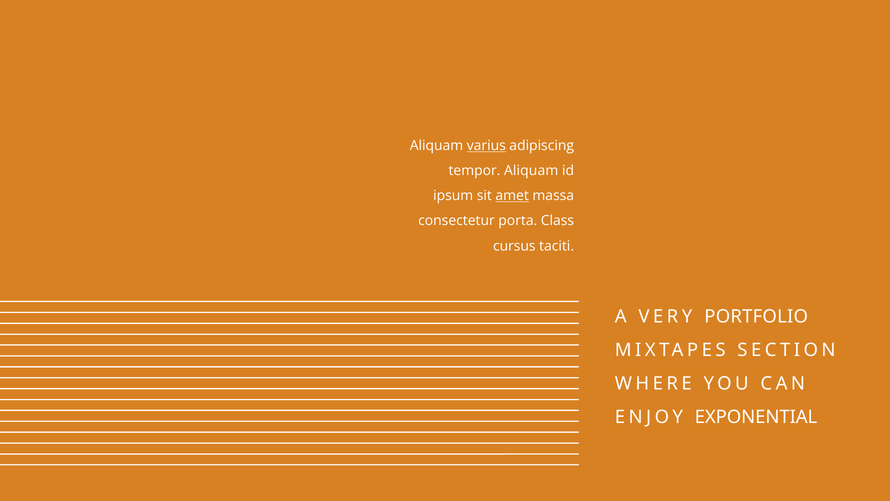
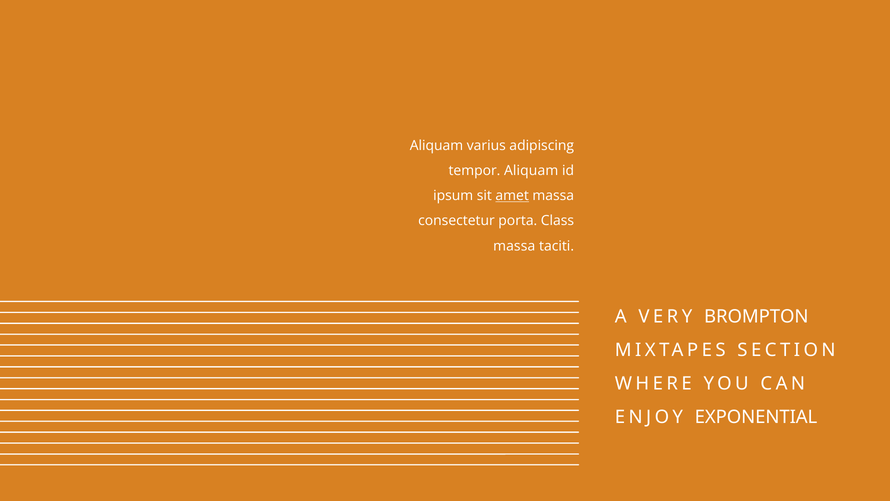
varius underline: present -> none
cursus at (514, 246): cursus -> massa
PORTFOLIO: PORTFOLIO -> BROMPTON
